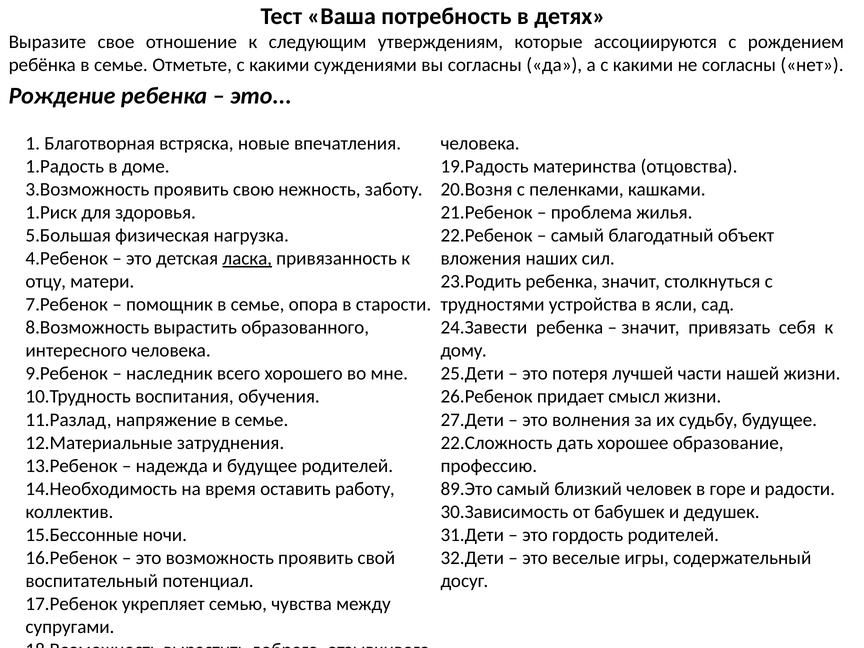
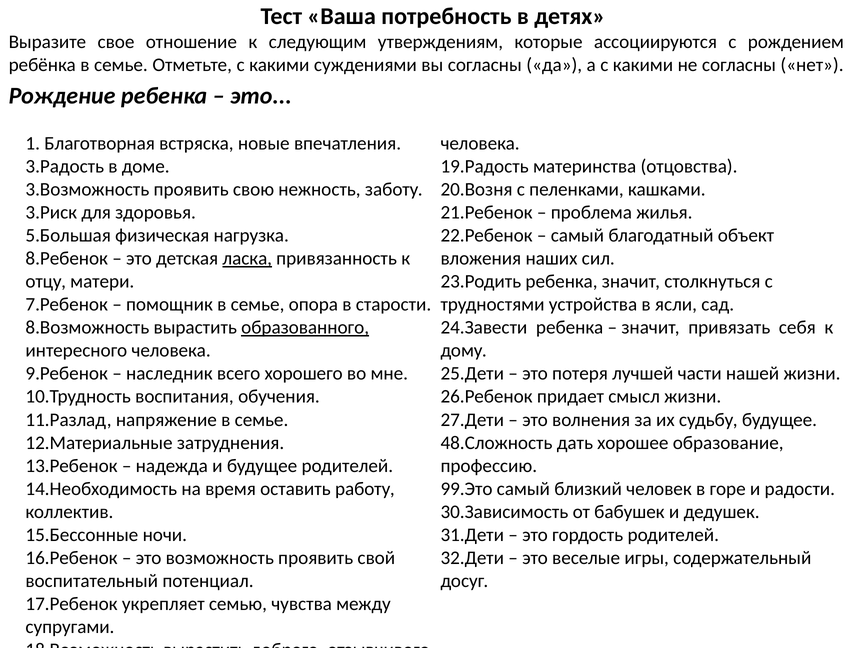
1.Радость: 1.Радость -> 3.Радость
1.Риск: 1.Риск -> 3.Риск
4.Ребенок: 4.Ребенок -> 8.Ребенок
образованного underline: none -> present
22.Сложность: 22.Сложность -> 48.Сложность
89.Это: 89.Это -> 99.Это
